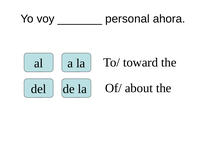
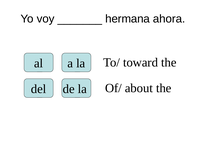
personal: personal -> hermana
